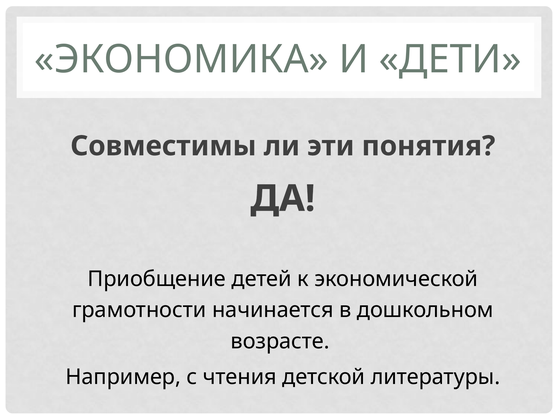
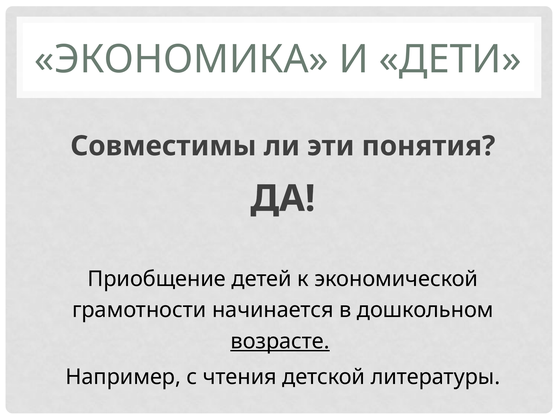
возрасте underline: none -> present
